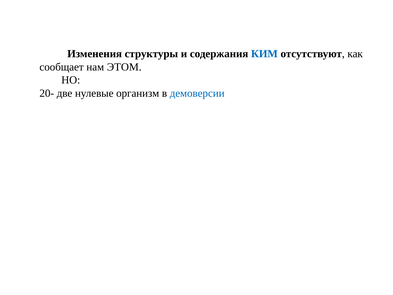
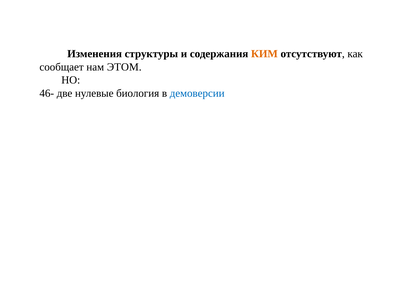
КИМ colour: blue -> orange
20-: 20- -> 46-
организм: организм -> биология
